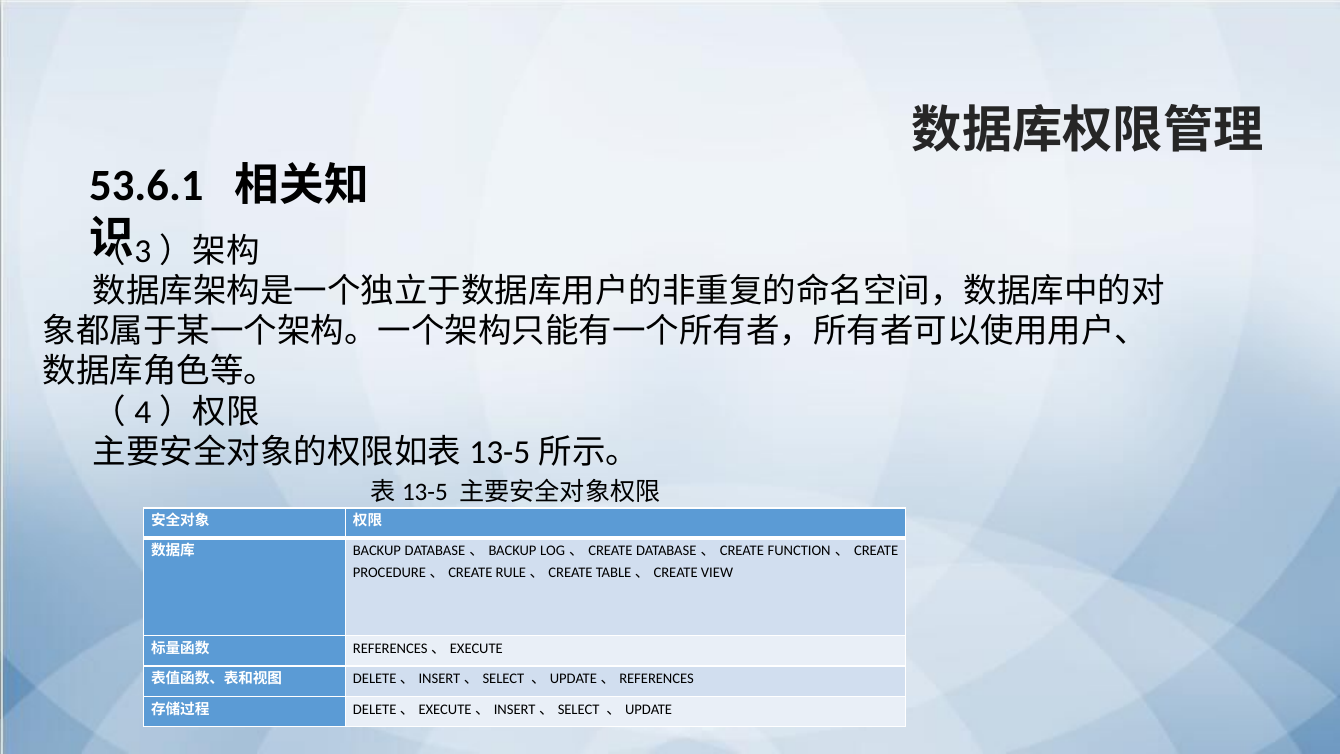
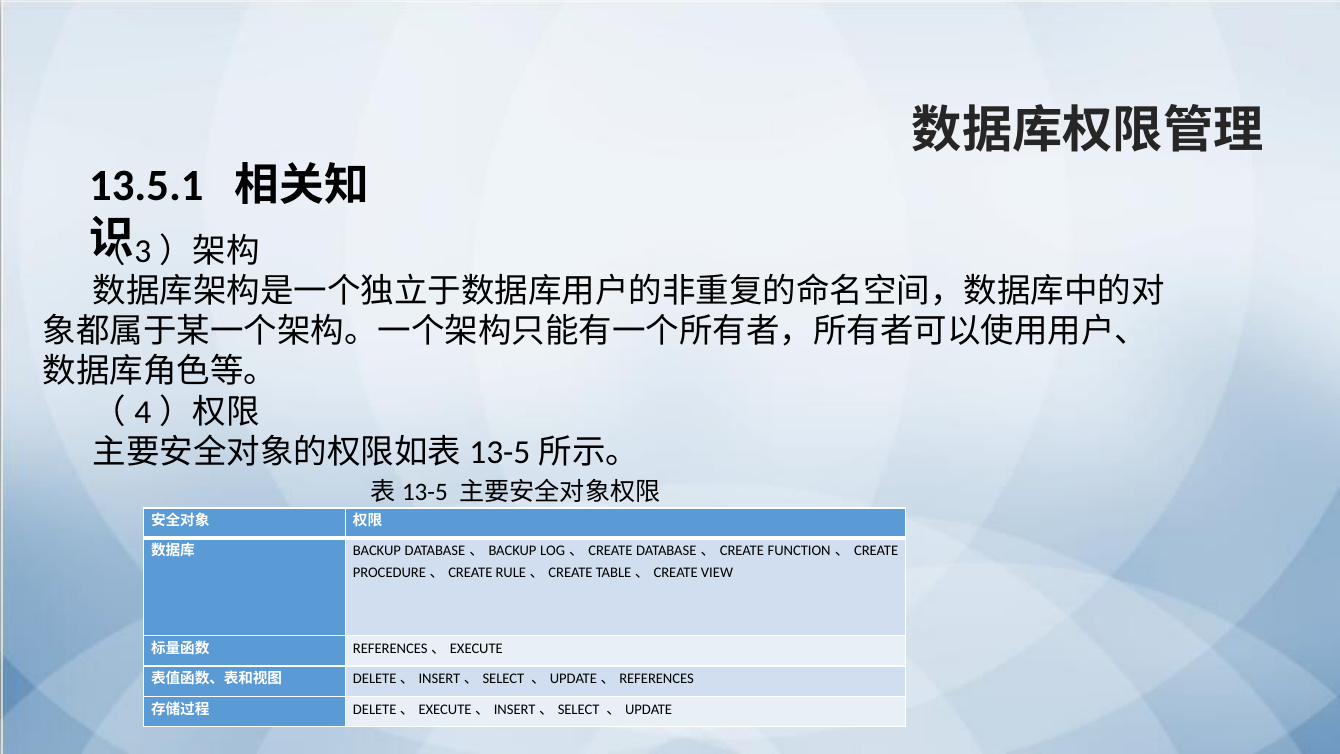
53.6.1: 53.6.1 -> 13.5.1
